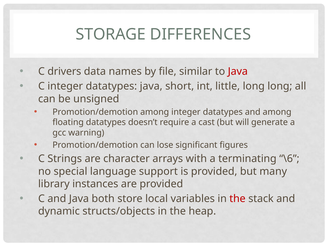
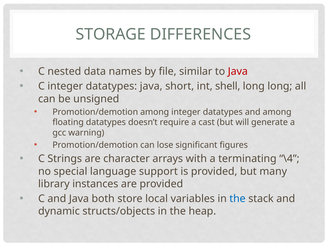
drivers: drivers -> nested
little: little -> shell
\6: \6 -> \4
the at (238, 199) colour: red -> blue
